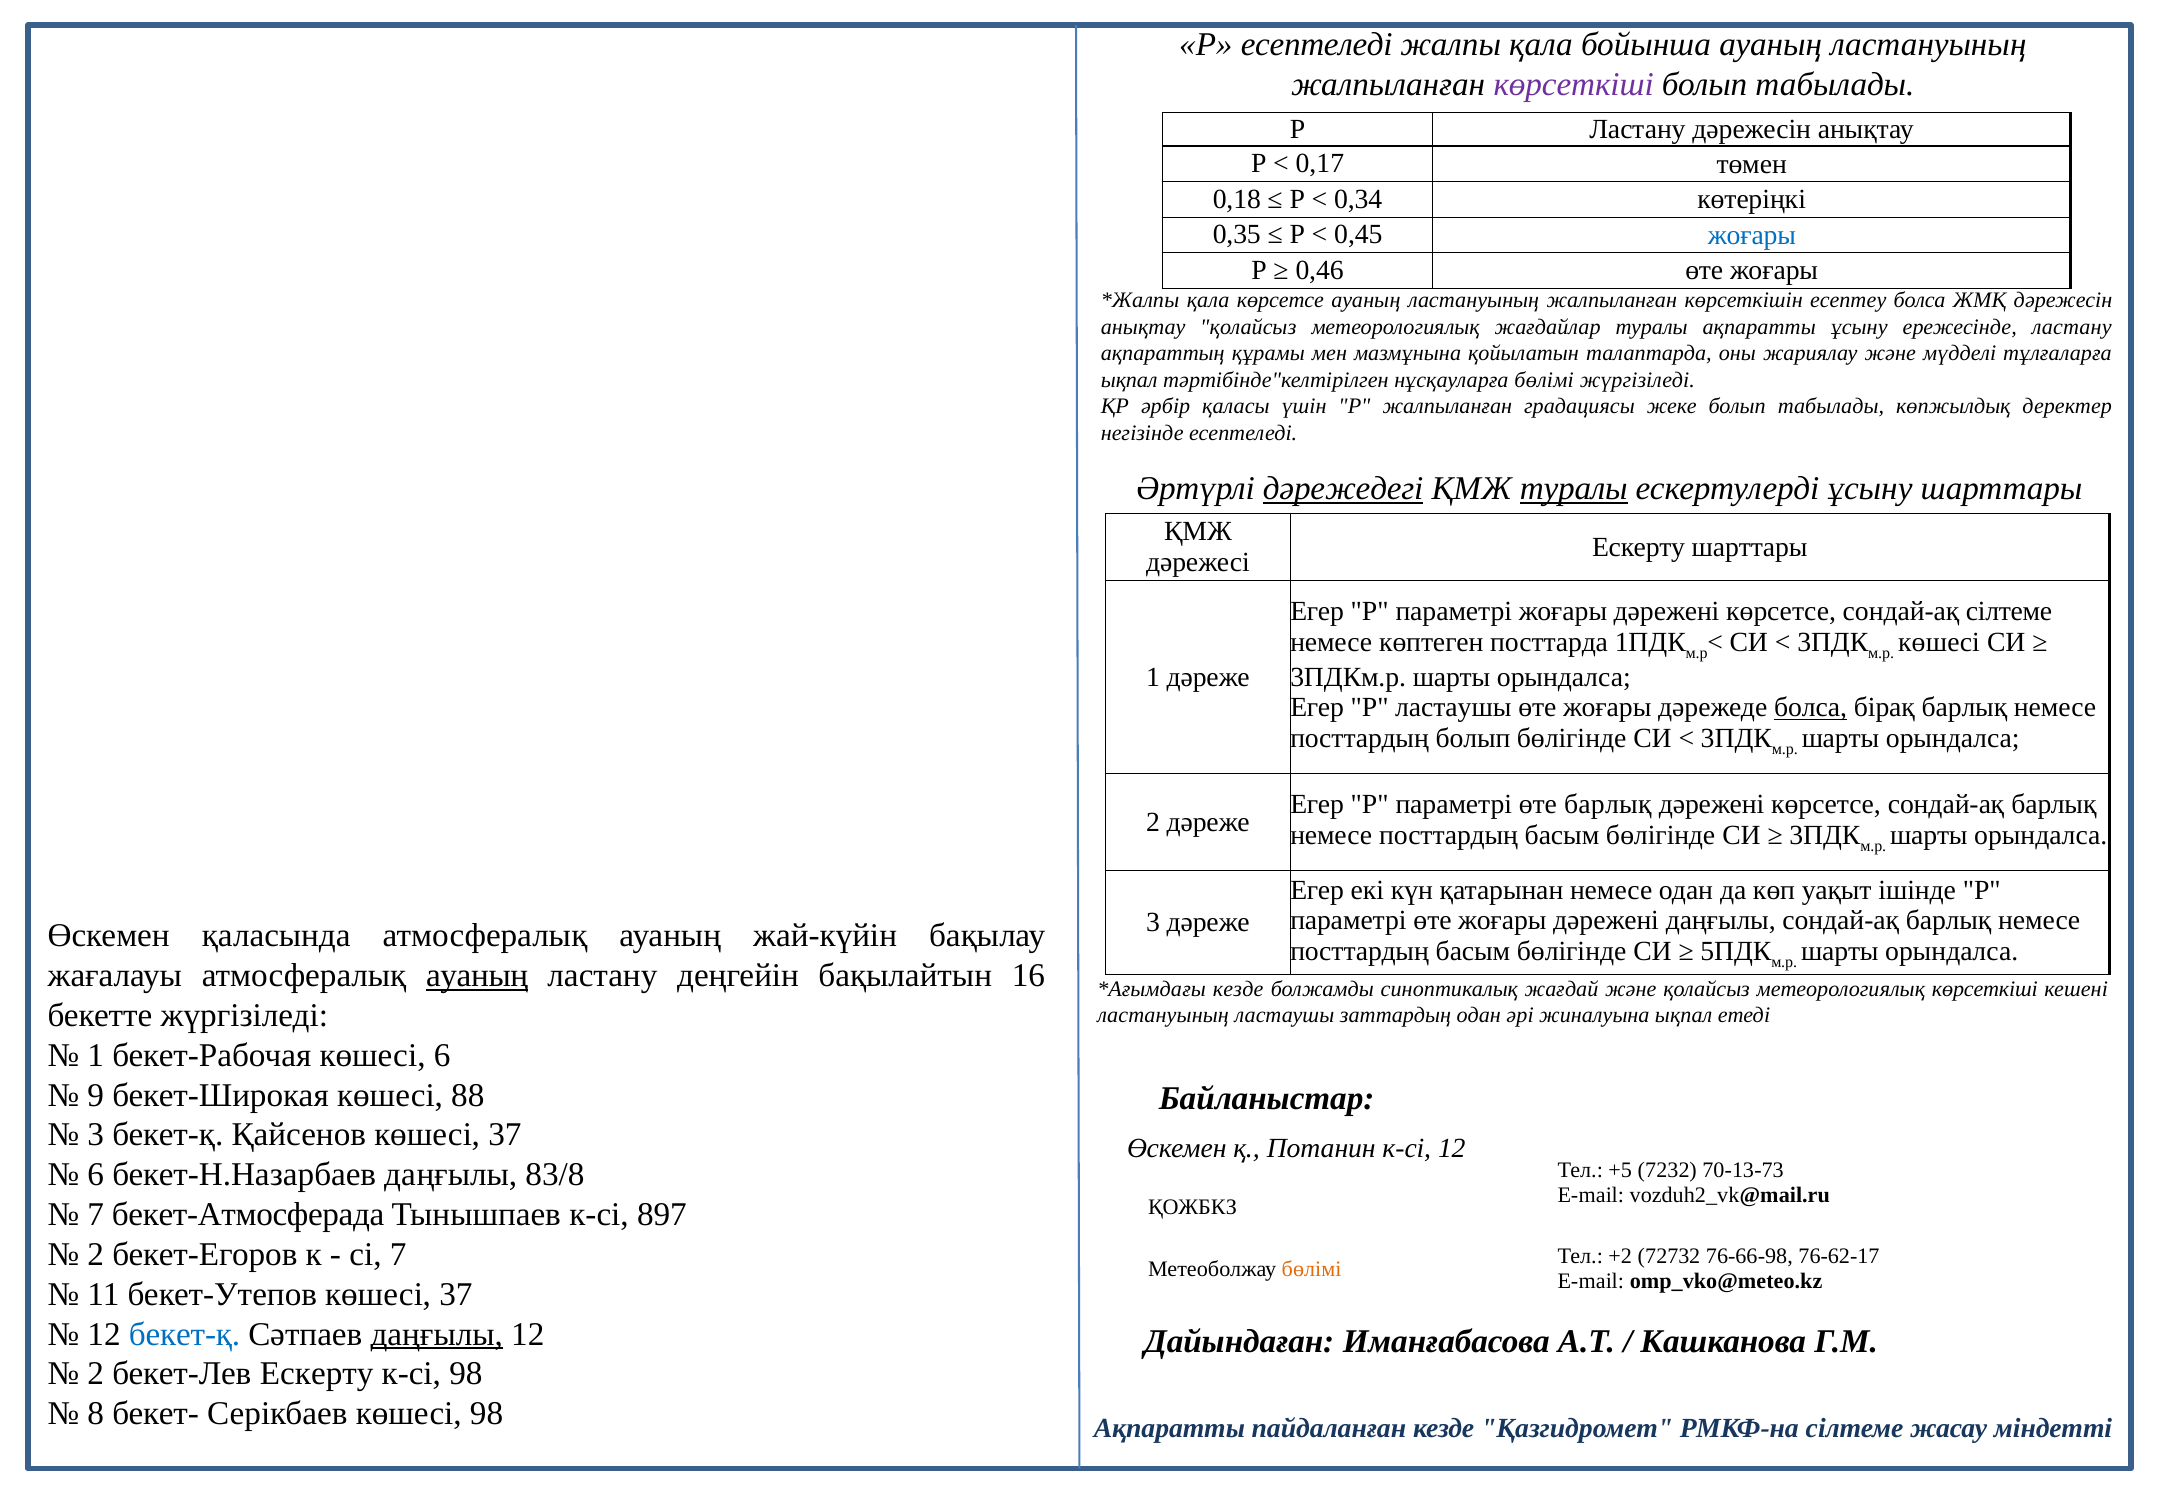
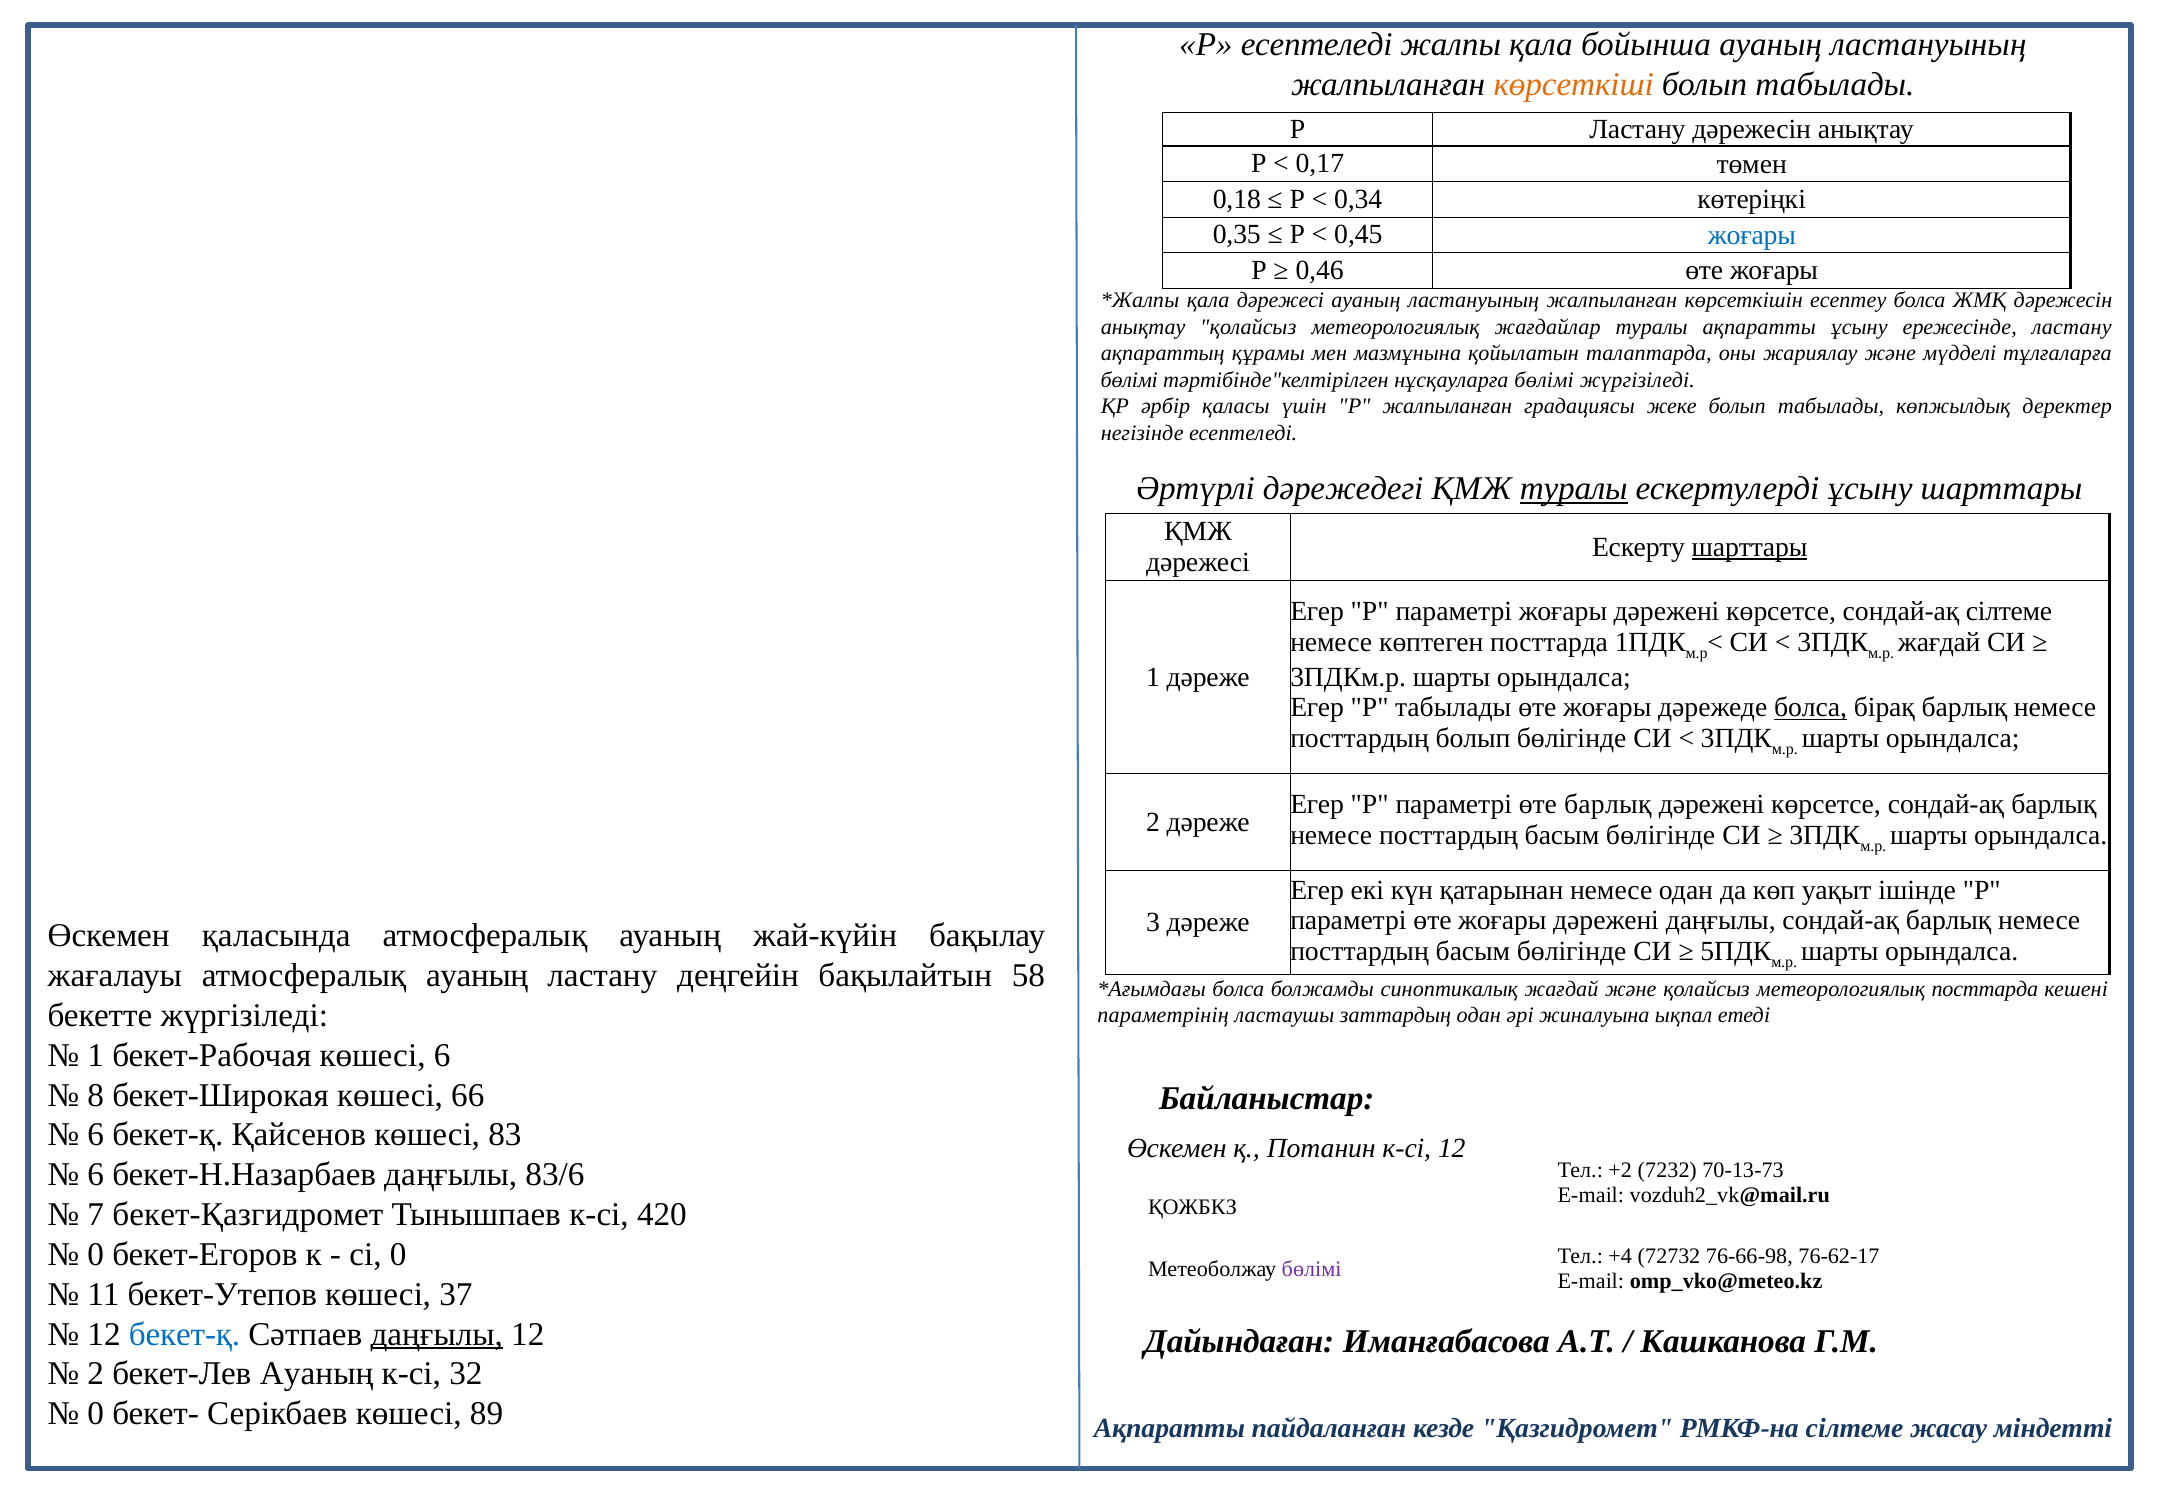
көрсеткіші at (1574, 85) colour: purple -> orange
қала көрсетсе: көрсетсе -> дәрежесі
ықпал at (1129, 380): ықпал -> бөлімі
дәрежедегі underline: present -> none
шарттары at (1750, 547) underline: none -> present
көшесі at (1939, 642): көшесі -> жағдай
P ластаушы: ластаушы -> табылады
ауаның at (477, 976) underline: present -> none
16: 16 -> 58
кезде at (1238, 989): кезде -> болса
метеорологиялық көрсеткіші: көрсеткіші -> посттарда
ластануының at (1163, 1016): ластануының -> параметрінің
9: 9 -> 8
88: 88 -> 66
3 at (96, 1136): 3 -> 6
Қайсенов көшесі 37: 37 -> 83
83/8: 83/8 -> 83/6
+5: +5 -> +2
бекет-Атмосферада: бекет-Атмосферада -> бекет-Қазгидромет
897: 897 -> 420
2 at (96, 1255): 2 -> 0
сі 7: 7 -> 0
+2: +2 -> +4
бөлімі at (1312, 1269) colour: orange -> purple
бекет-Лев Ескерту: Ескерту -> Ауаның
к-сі 98: 98 -> 32
8 at (96, 1415): 8 -> 0
көшесі 98: 98 -> 89
